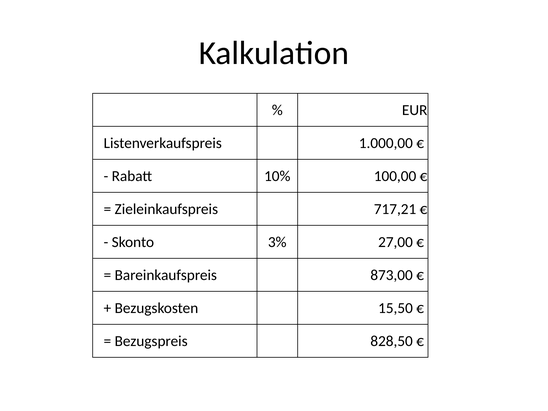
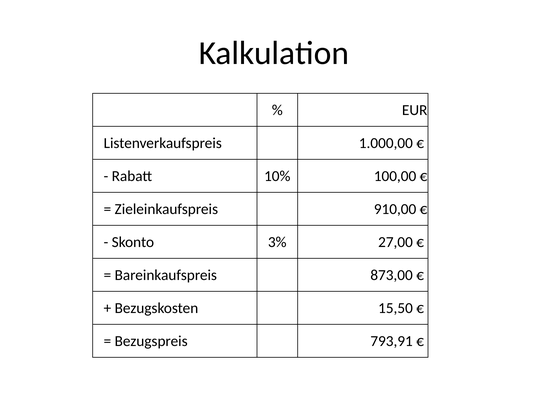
717,21: 717,21 -> 910,00
828,50: 828,50 -> 793,91
